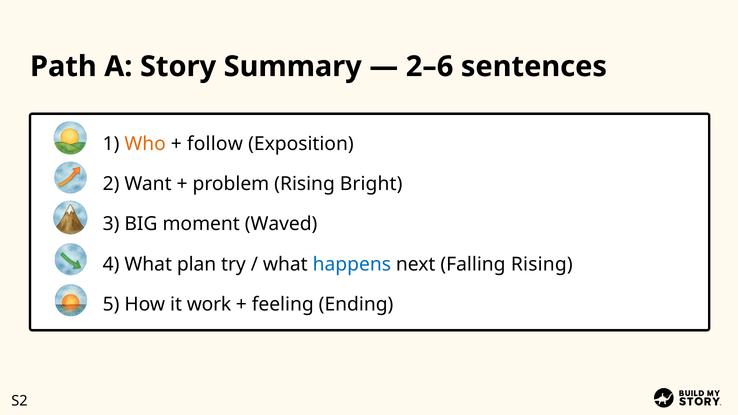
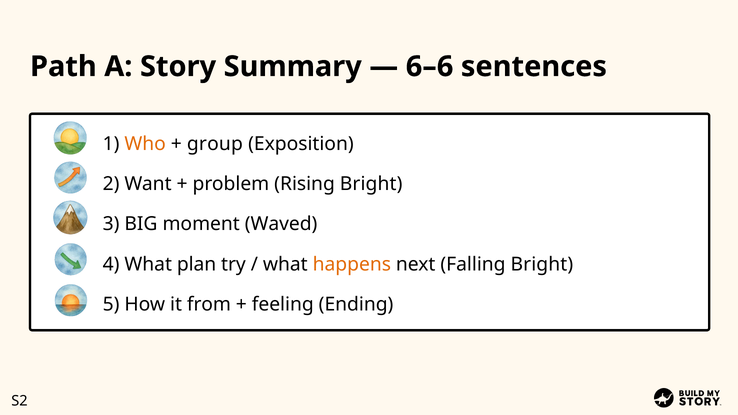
2–6: 2–6 -> 6–6
follow: follow -> group
happens colour: blue -> orange
Falling Rising: Rising -> Bright
work: work -> from
